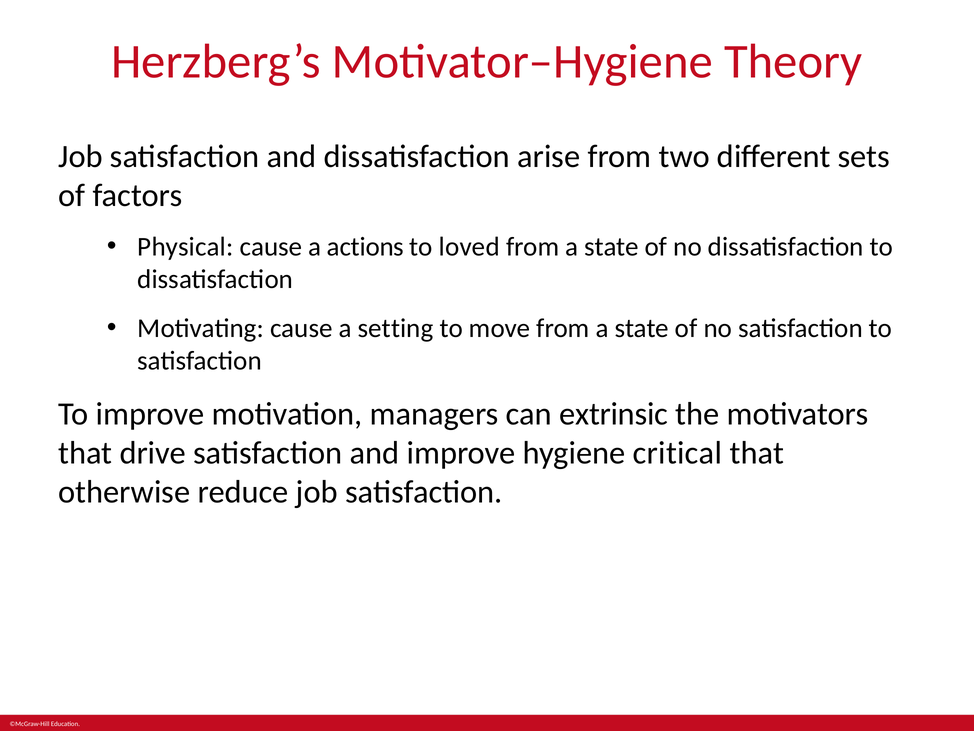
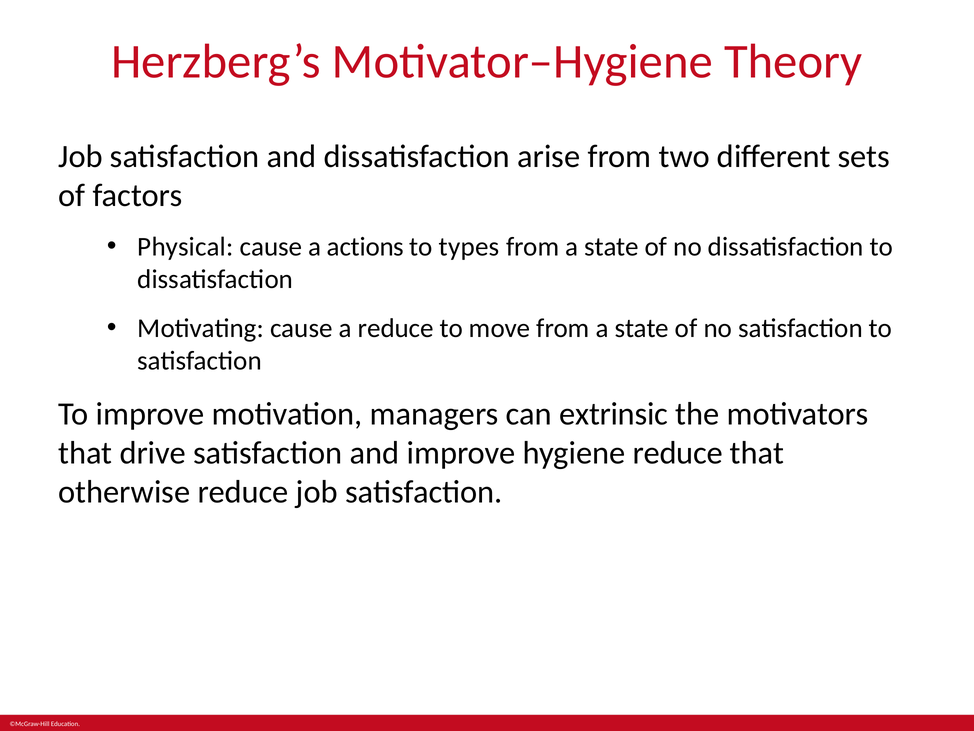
loved: loved -> types
a setting: setting -> reduce
hygiene critical: critical -> reduce
